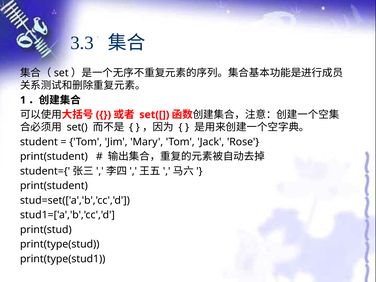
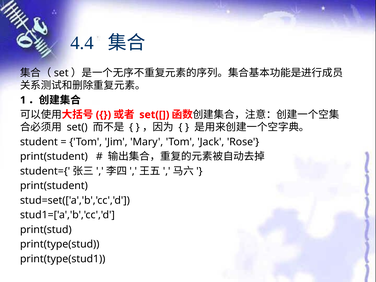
3.3: 3.3 -> 4.4
